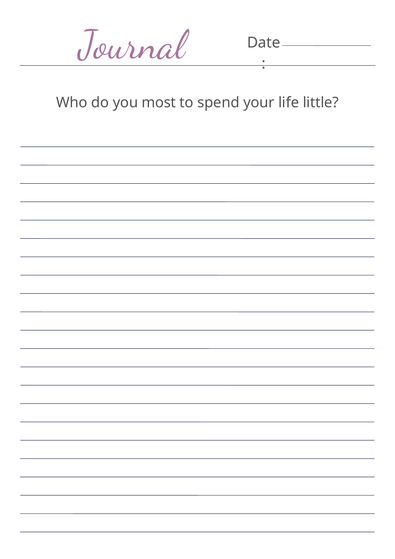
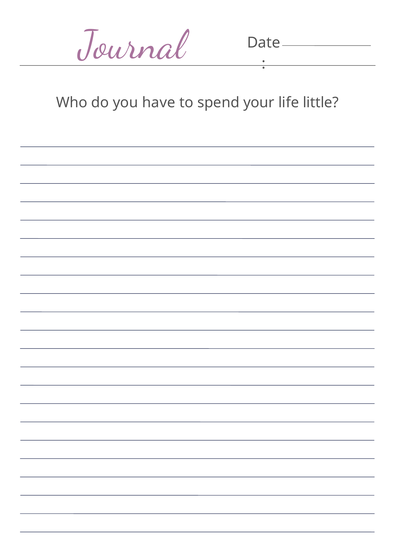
most: most -> have
